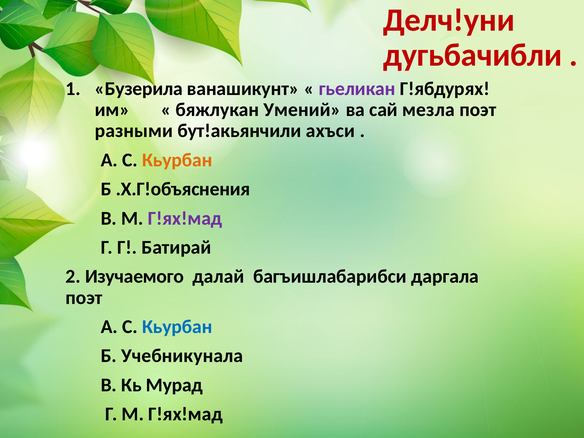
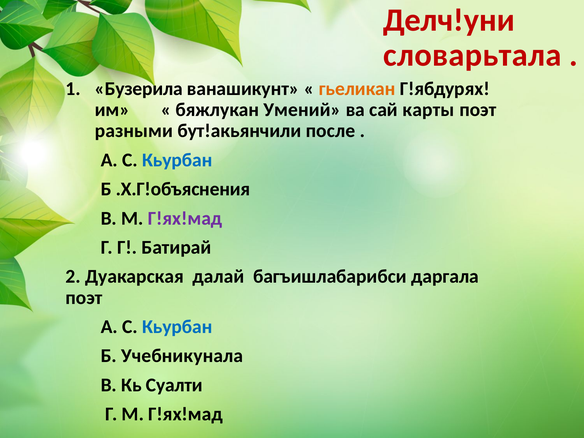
дугьбачибли: дугьбачибли -> словарьтала
гьеликан colour: purple -> orange
мезла: мезла -> карты
ахъси: ахъси -> после
Кьурбан at (177, 160) colour: orange -> blue
Изучаемого: Изучаемого -> Дуакарская
Мурад: Мурад -> Суалти
